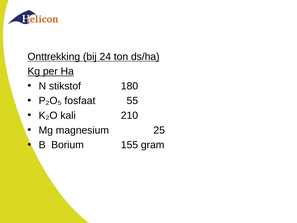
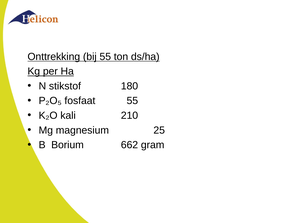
bij 24: 24 -> 55
155: 155 -> 662
